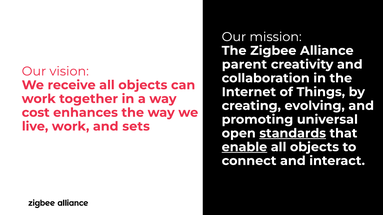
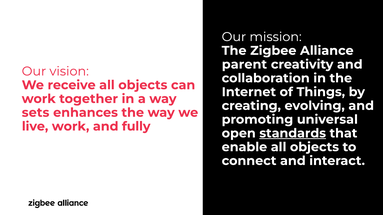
cost: cost -> sets
sets: sets -> fully
enable underline: present -> none
